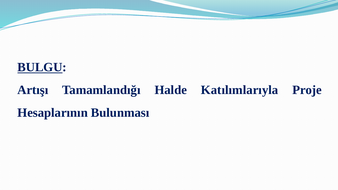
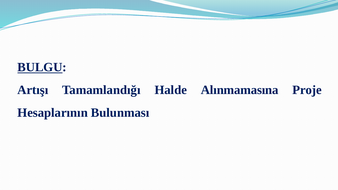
Katılımlarıyla: Katılımlarıyla -> Alınmamasına
